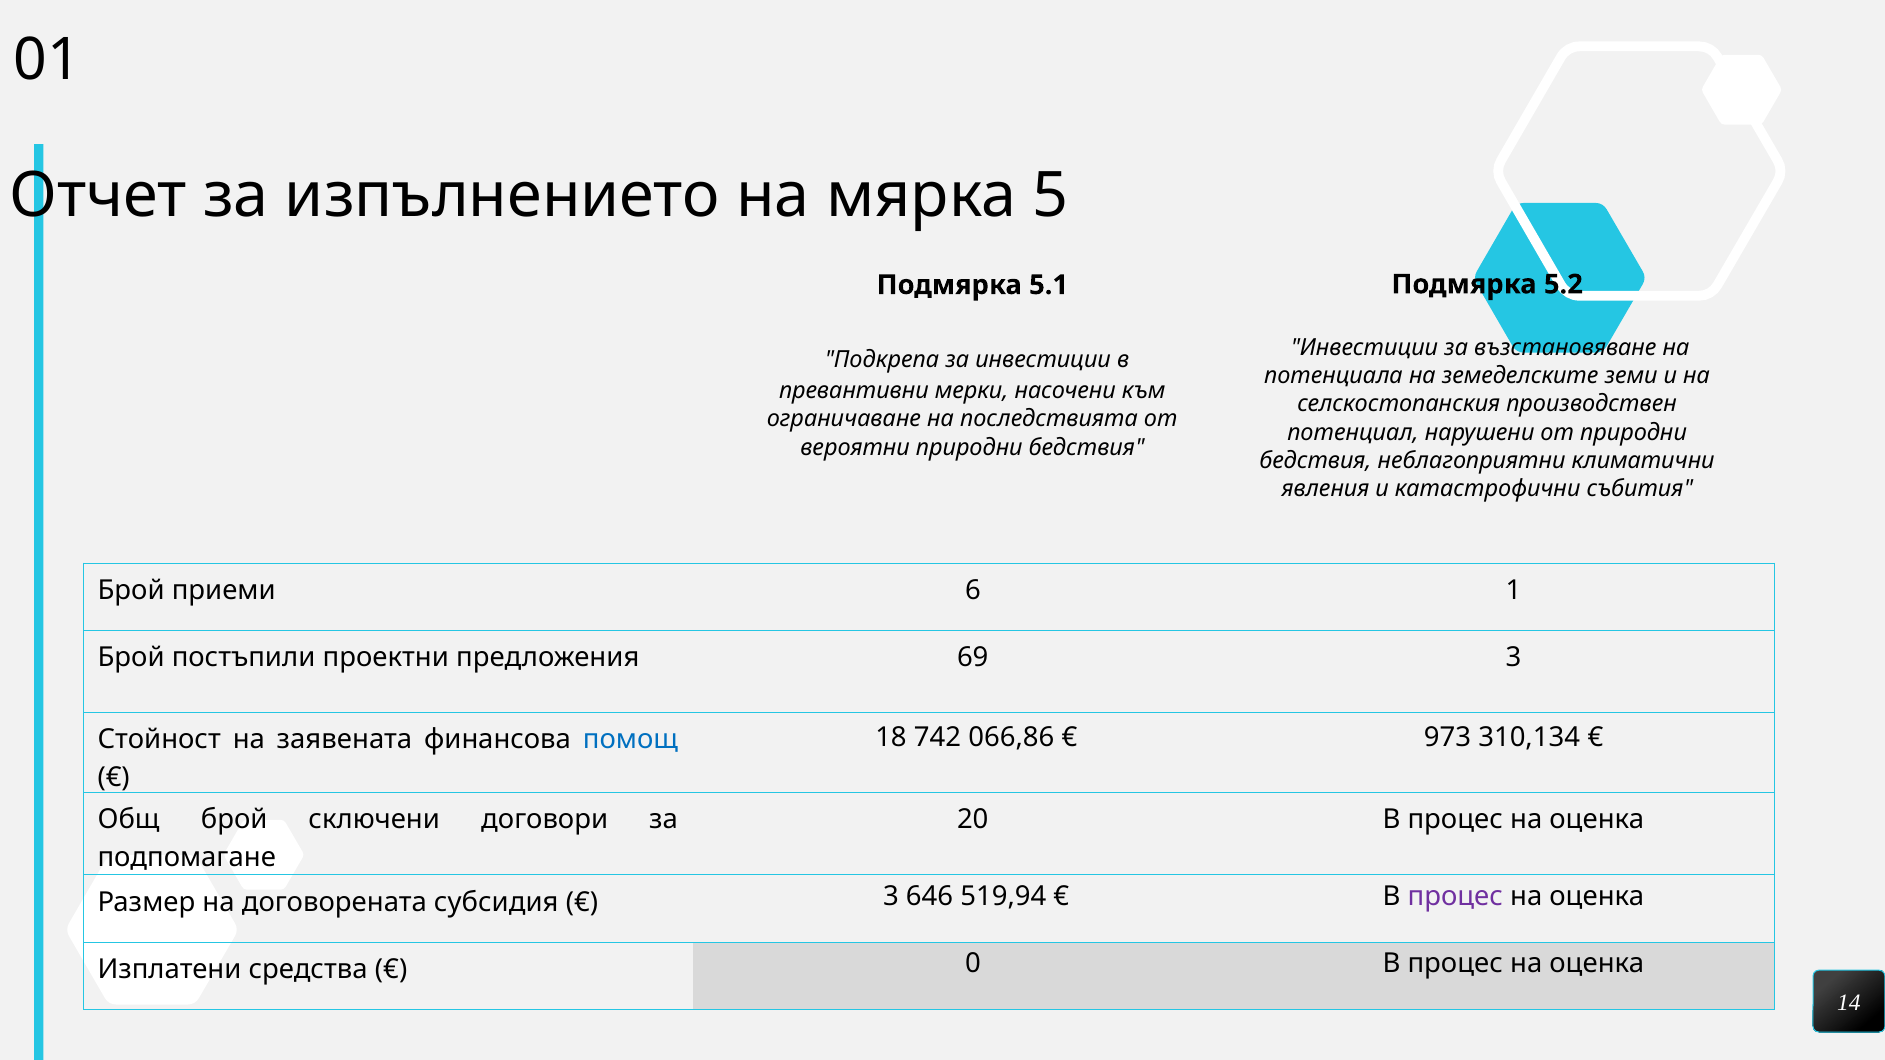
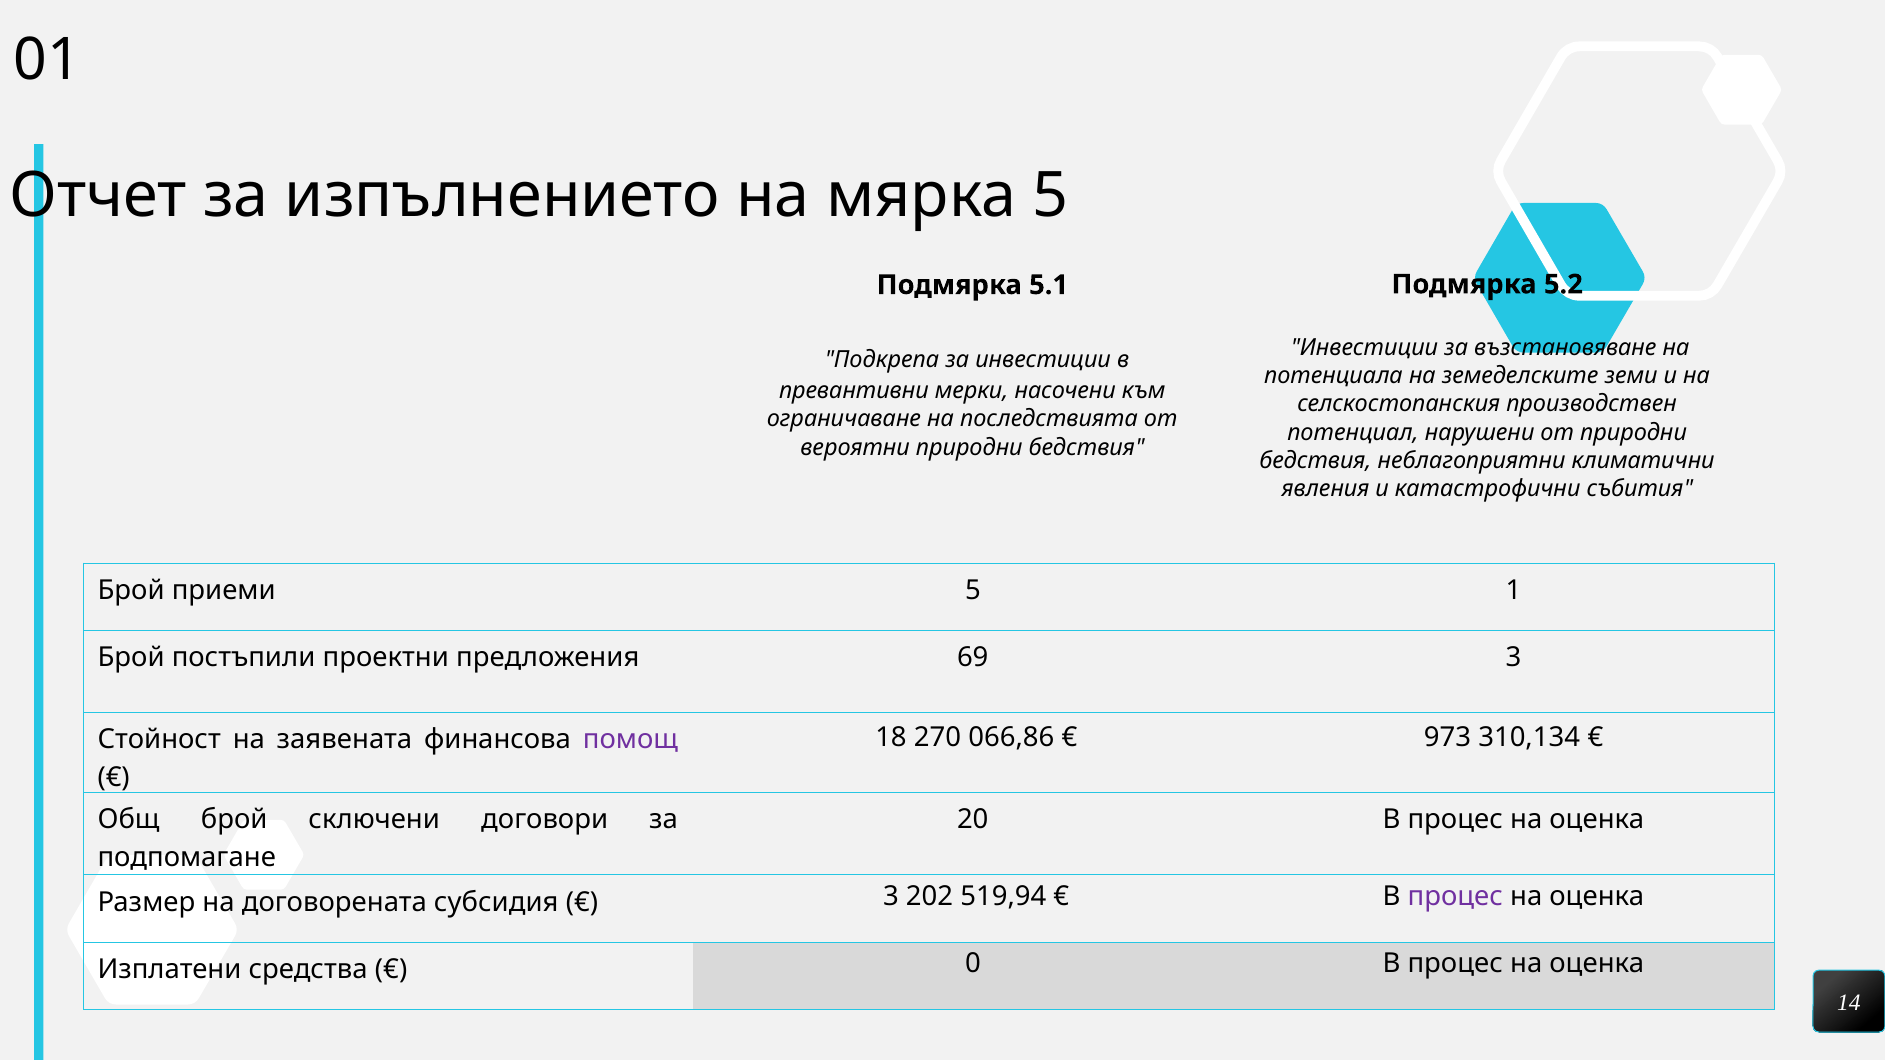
приеми 6: 6 -> 5
742: 742 -> 270
помощ colour: blue -> purple
646: 646 -> 202
